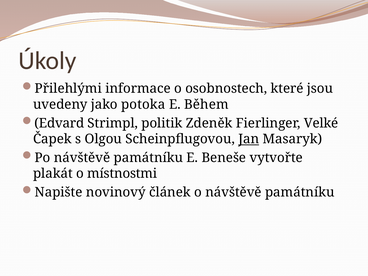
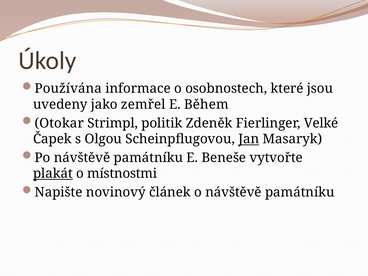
Přilehlými: Přilehlými -> Používána
potoka: potoka -> zemřel
Edvard: Edvard -> Otokar
plakát underline: none -> present
